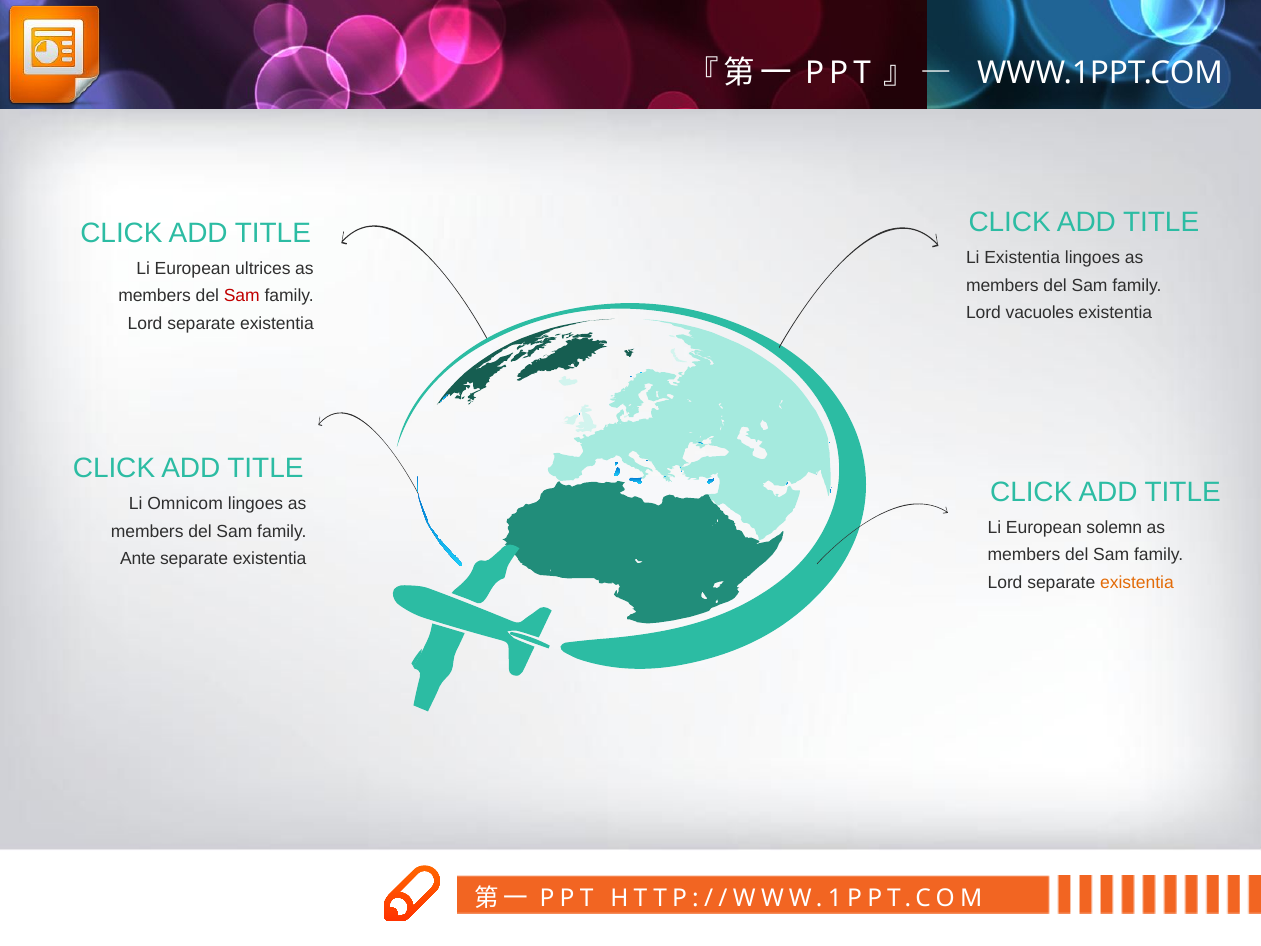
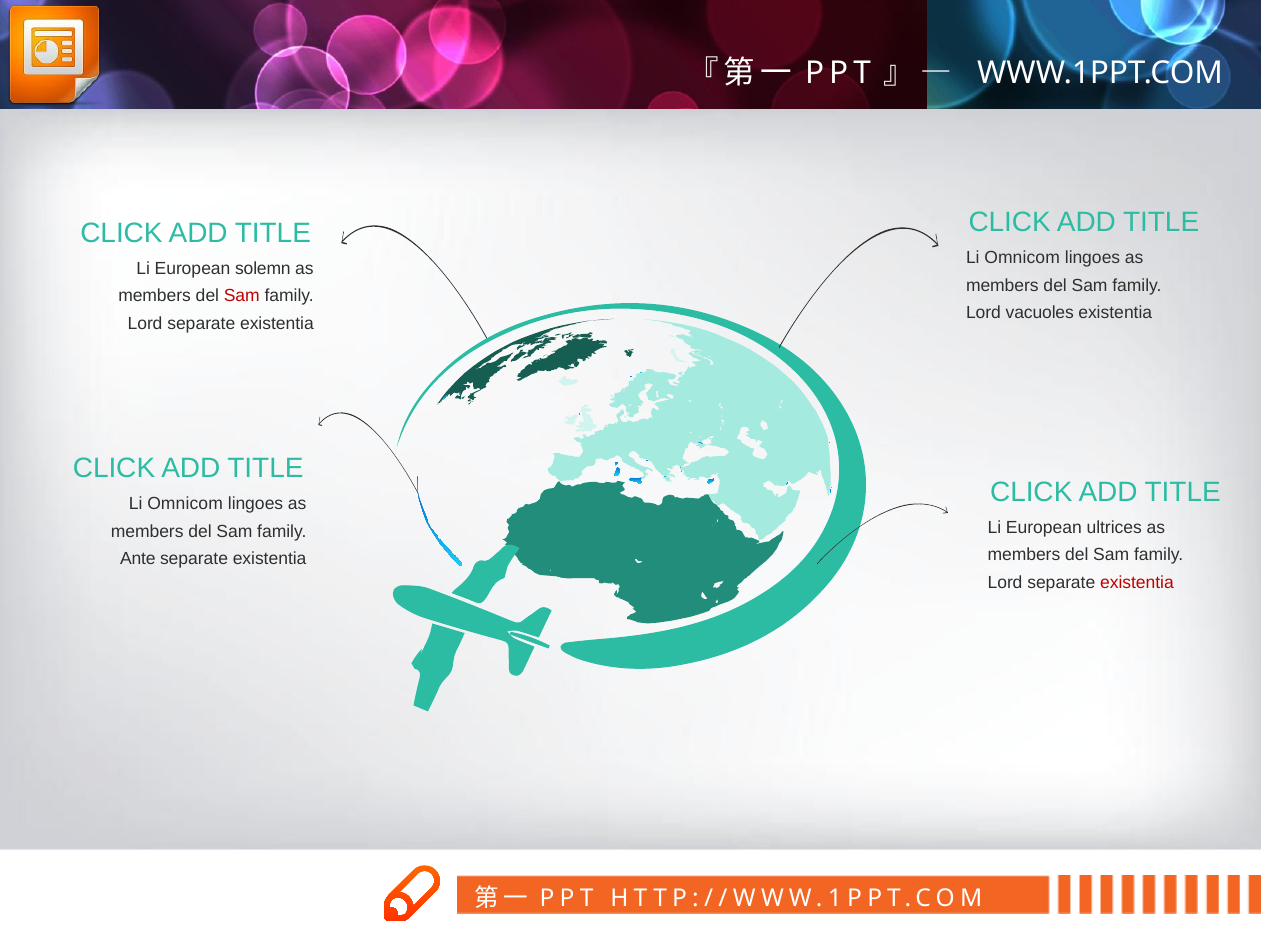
Existentia at (1022, 258): Existentia -> Omnicom
ultrices: ultrices -> solemn
solemn: solemn -> ultrices
existentia at (1137, 582) colour: orange -> red
